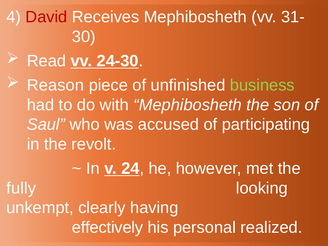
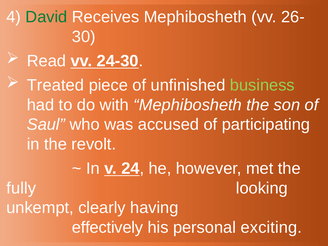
David colour: red -> green
31-: 31- -> 26-
Reason: Reason -> Treated
realized: realized -> exciting
